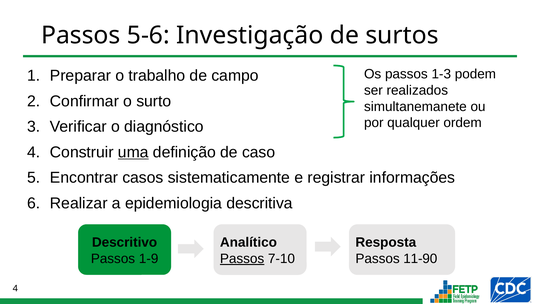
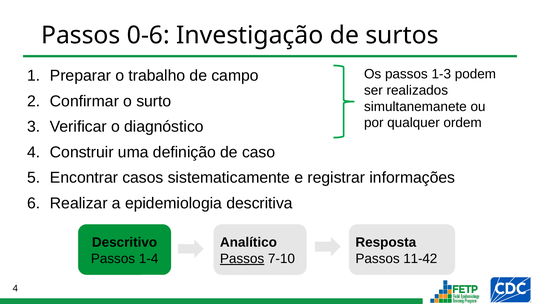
5-6: 5-6 -> 0-6
uma underline: present -> none
1-9: 1-9 -> 1-4
11-90: 11-90 -> 11-42
